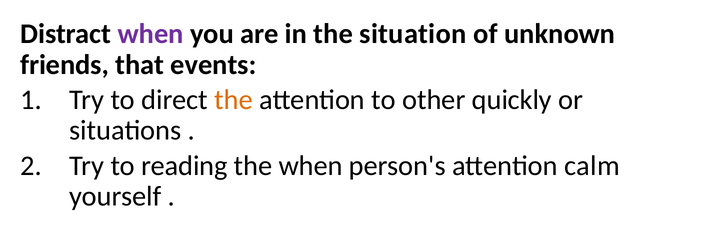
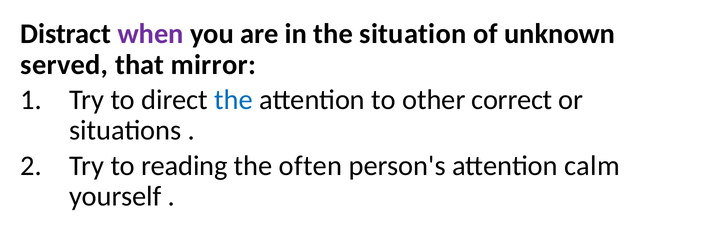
friends: friends -> served
events: events -> mirror
the at (234, 100) colour: orange -> blue
quickly: quickly -> correct
the when: when -> often
